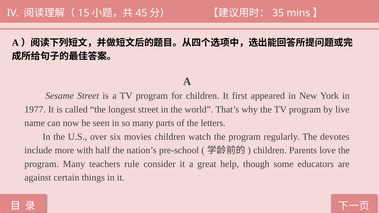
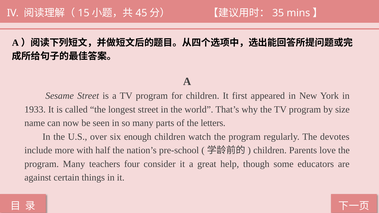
1977: 1977 -> 1933
live: live -> size
movies: movies -> enough
rule: rule -> four
